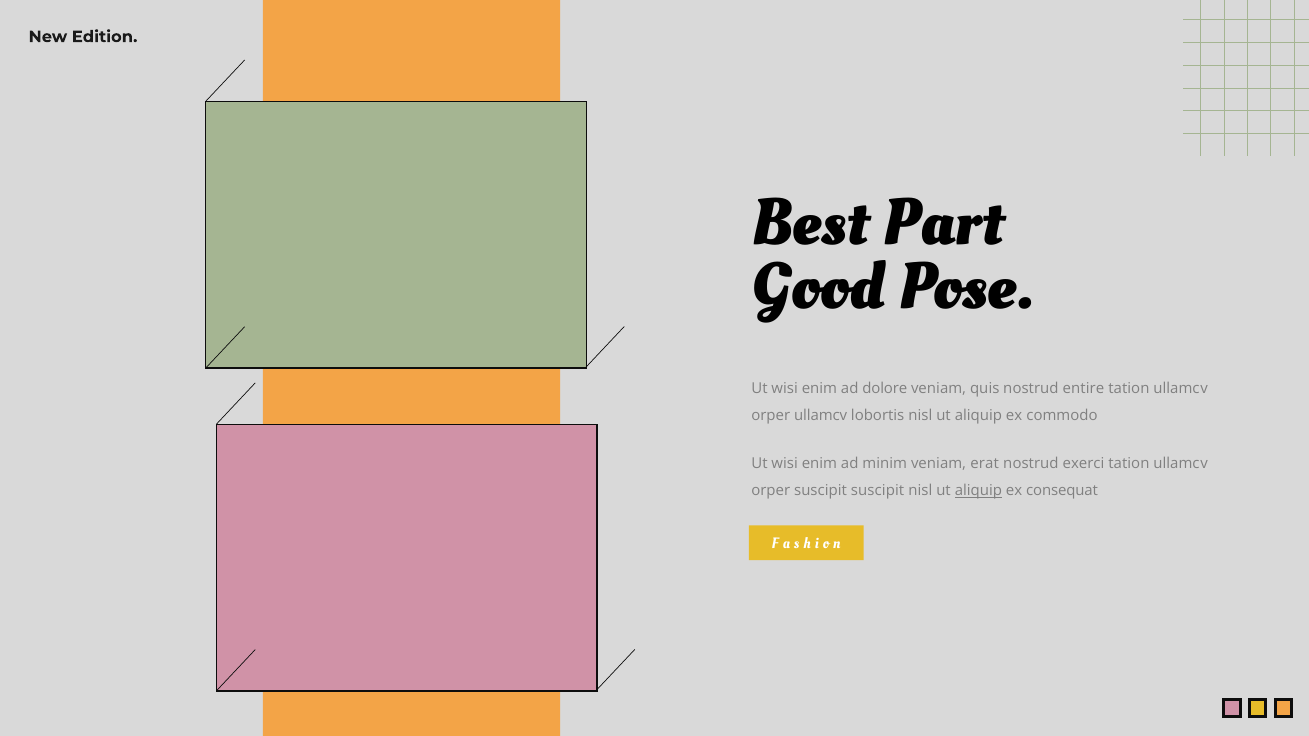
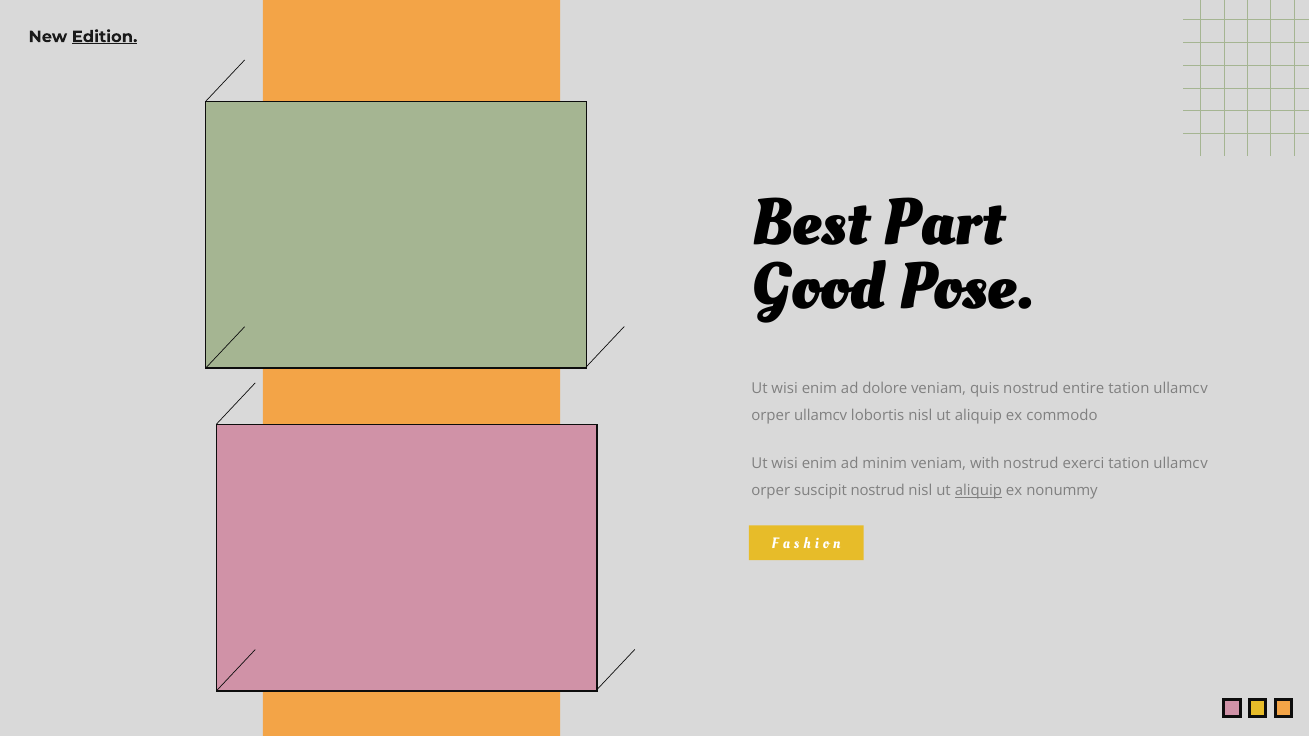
Edition underline: none -> present
erat: erat -> with
suscipit suscipit: suscipit -> nostrud
consequat: consequat -> nonummy
